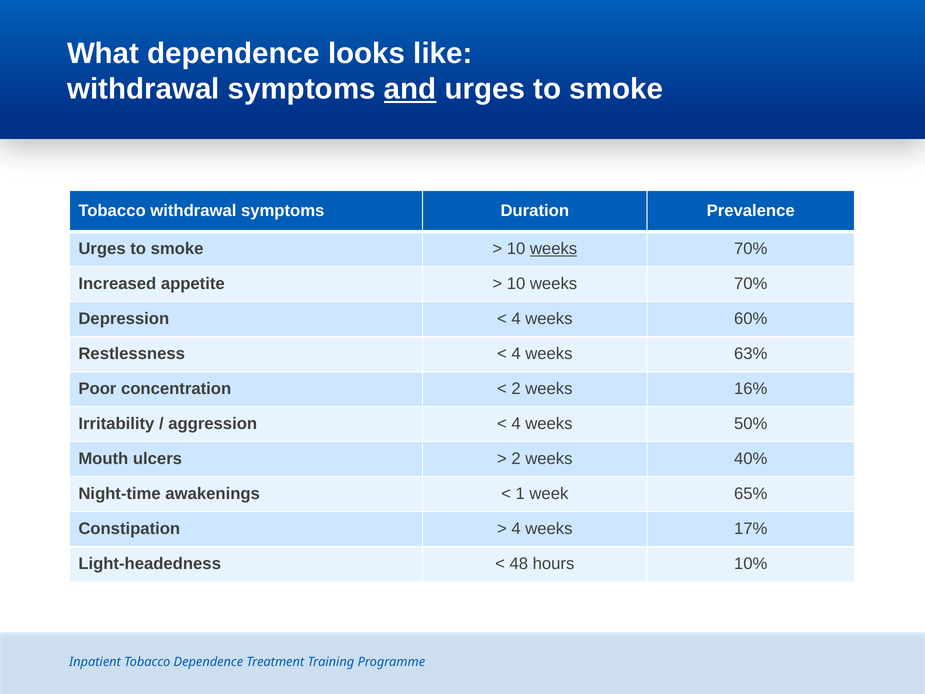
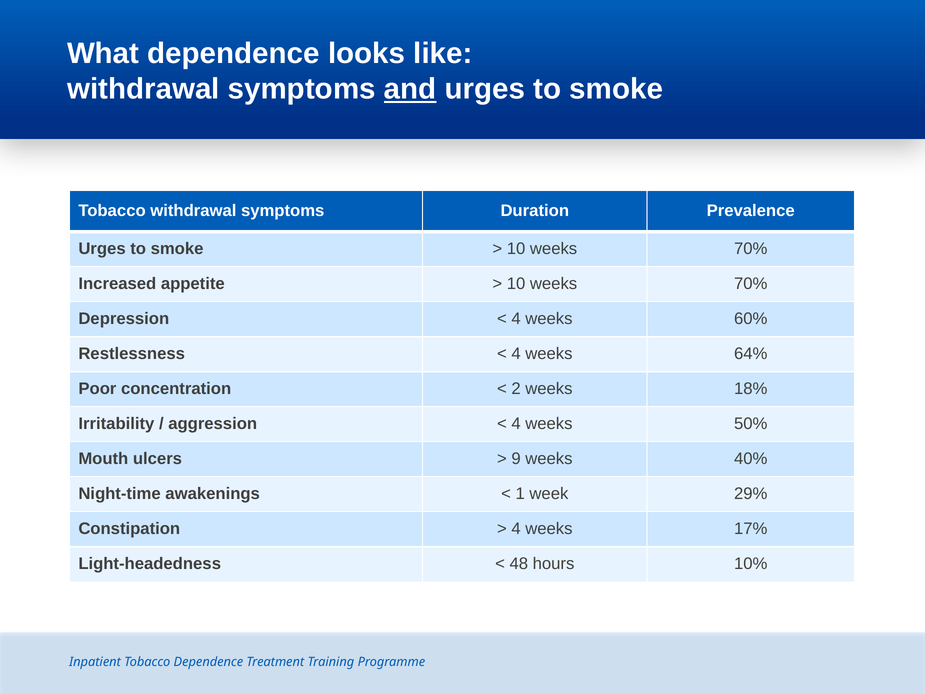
weeks at (554, 249) underline: present -> none
63%: 63% -> 64%
16%: 16% -> 18%
2 at (516, 458): 2 -> 9
65%: 65% -> 29%
